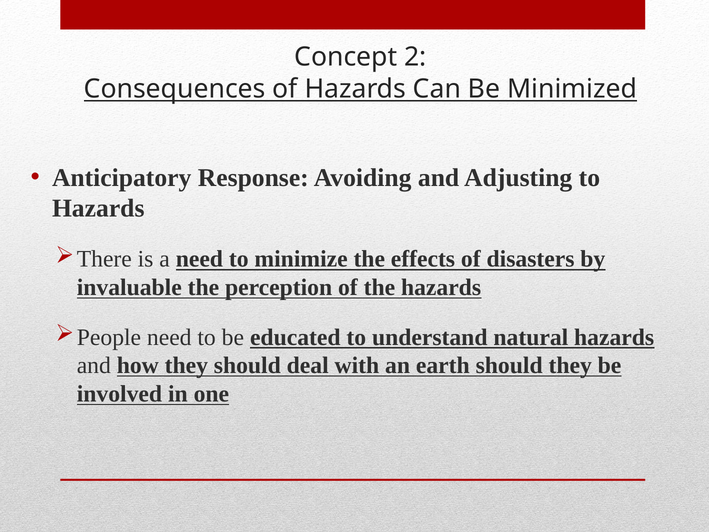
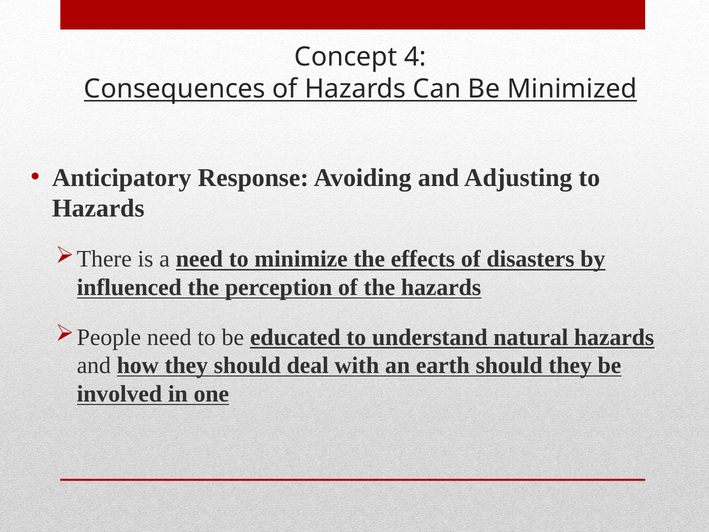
2: 2 -> 4
invaluable: invaluable -> influenced
